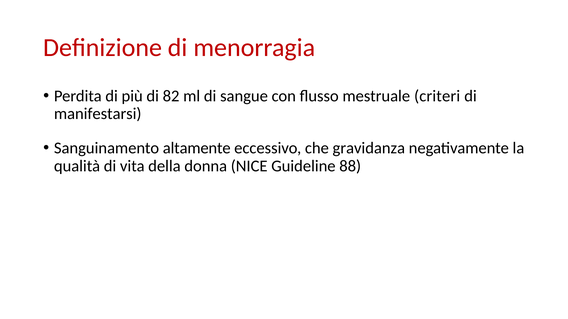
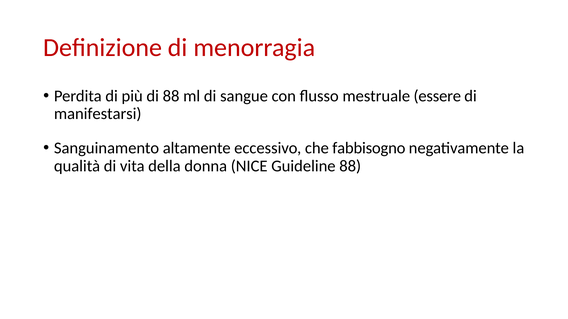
di 82: 82 -> 88
criteri: criteri -> essere
gravidanza: gravidanza -> fabbisogno
